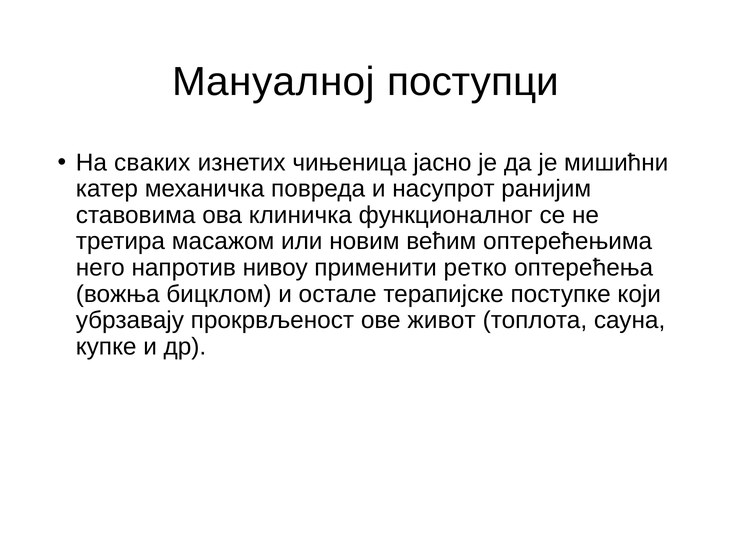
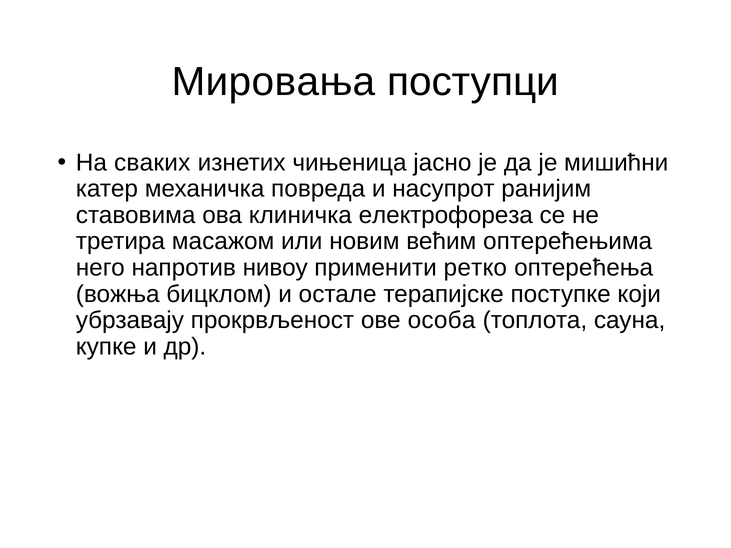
Мануалној: Мануалној -> Мировања
функционалног: функционалног -> електрофореза
живот: живот -> особа
